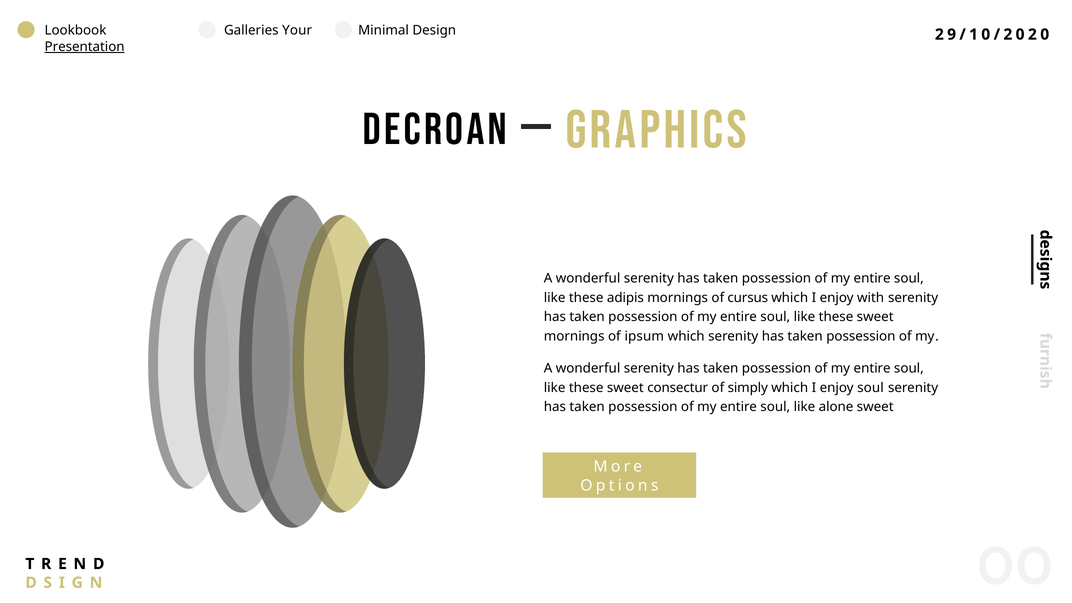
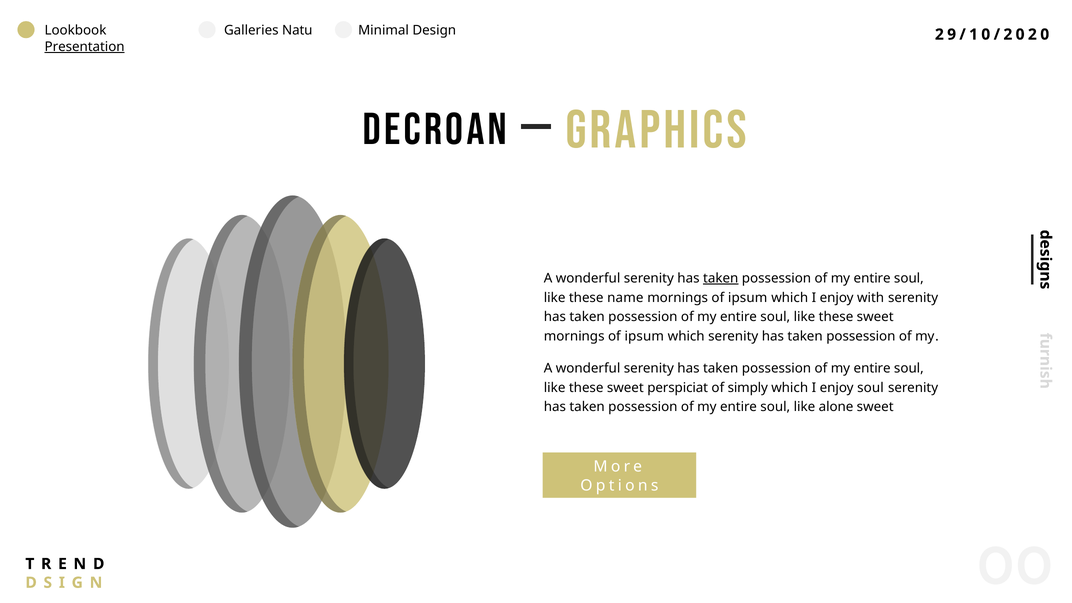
Your: Your -> Natu
taken at (721, 278) underline: none -> present
adipis: adipis -> name
cursus at (748, 298): cursus -> ipsum
consectur: consectur -> perspiciat
